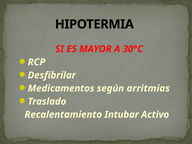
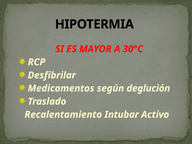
arritmias: arritmias -> deglución
